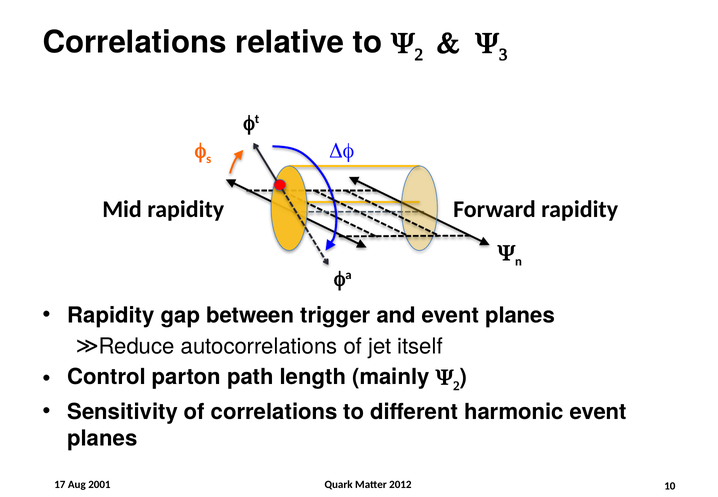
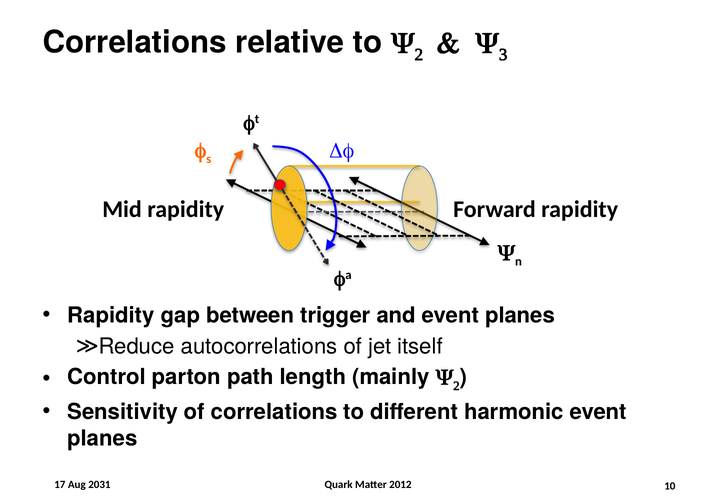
2001: 2001 -> 2031
